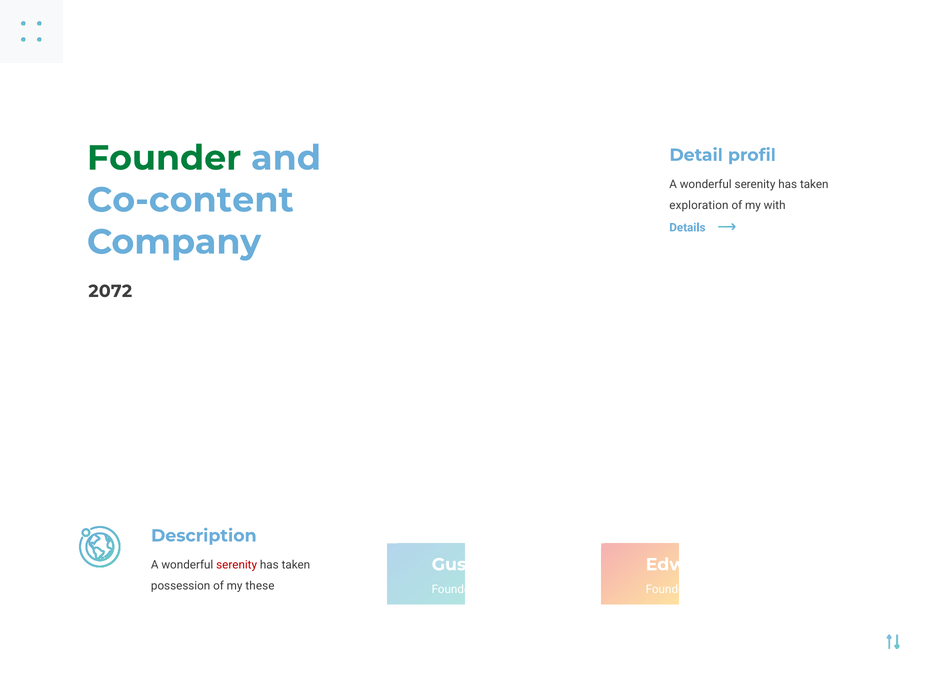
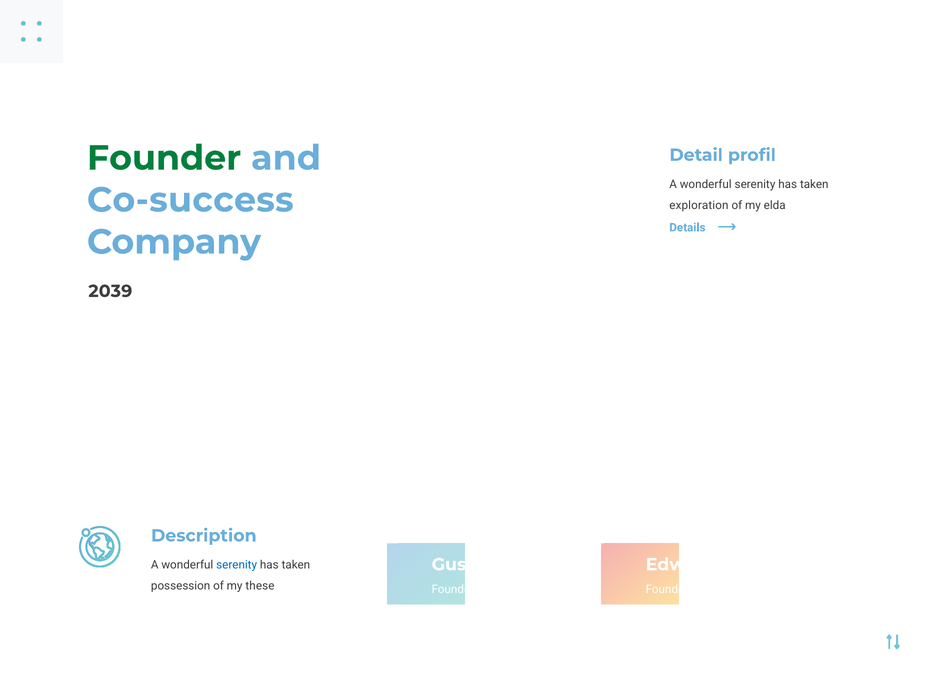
Co-content: Co-content -> Co-success
my with: with -> elda
2072: 2072 -> 2039
serenity at (237, 565) colour: red -> blue
